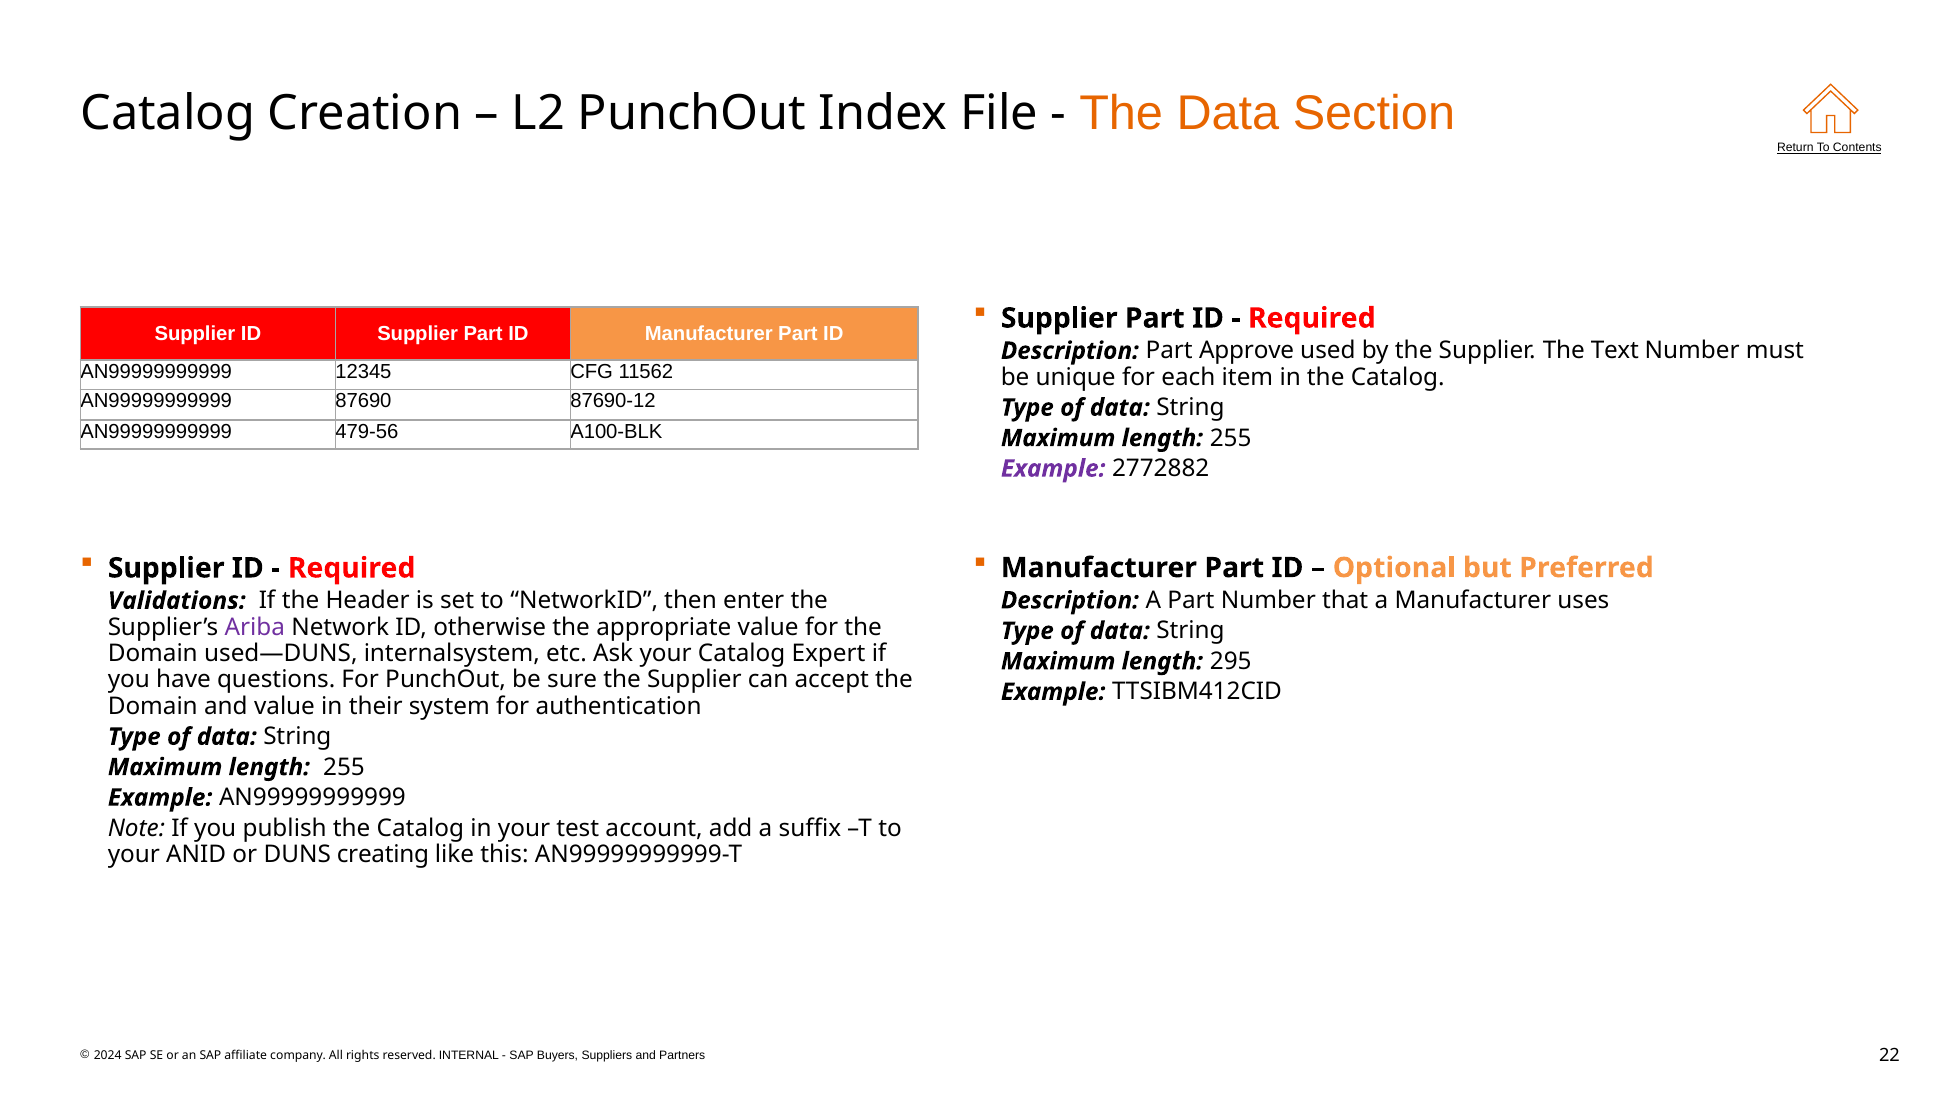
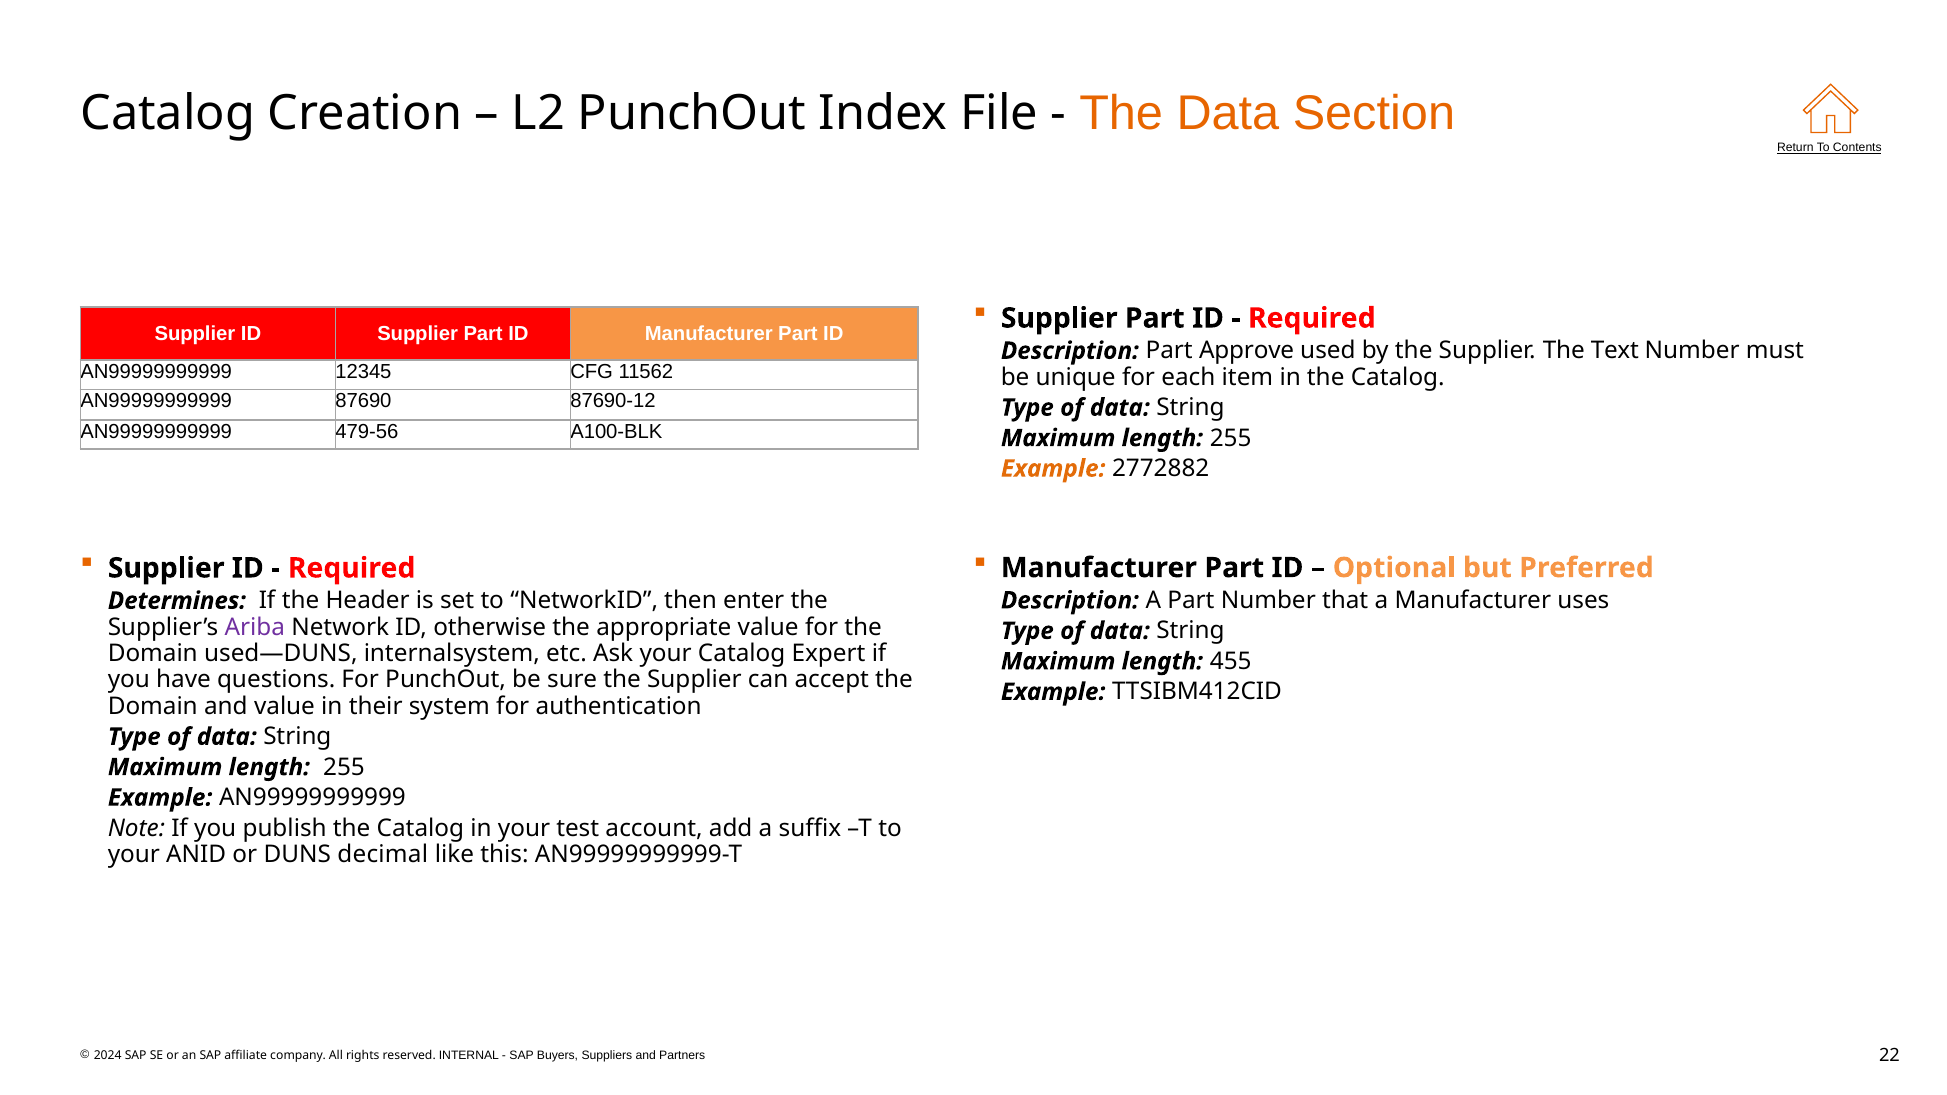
Example at (1053, 469) colour: purple -> orange
Validations: Validations -> Determines
295: 295 -> 455
creating: creating -> decimal
